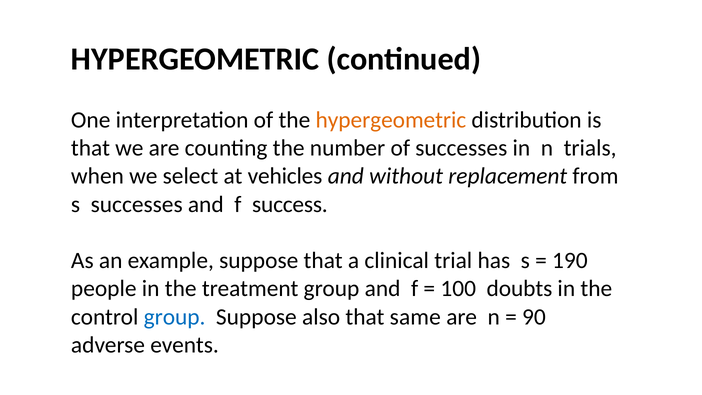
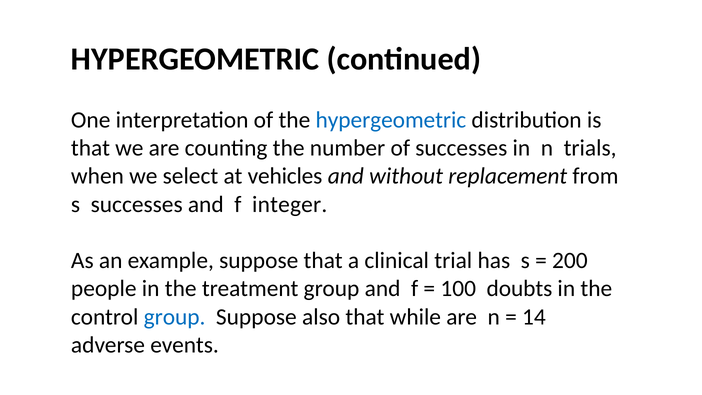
hypergeometric at (391, 120) colour: orange -> blue
success: success -> integer
190: 190 -> 200
same: same -> while
90: 90 -> 14
